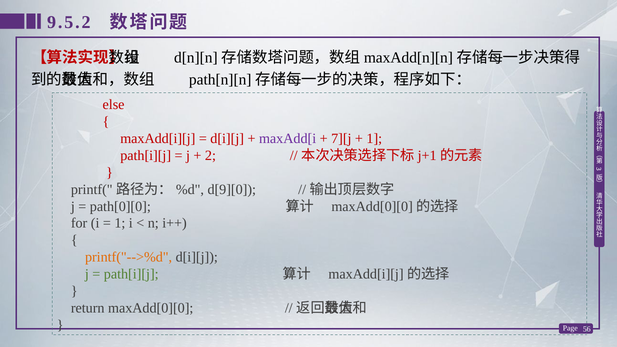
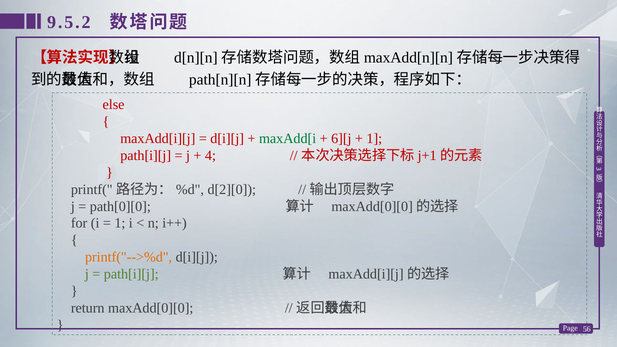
maxAdd[i colour: purple -> green
7][j: 7][j -> 6][j
2: 2 -> 4
d[9][0: d[9][0 -> d[2][0
